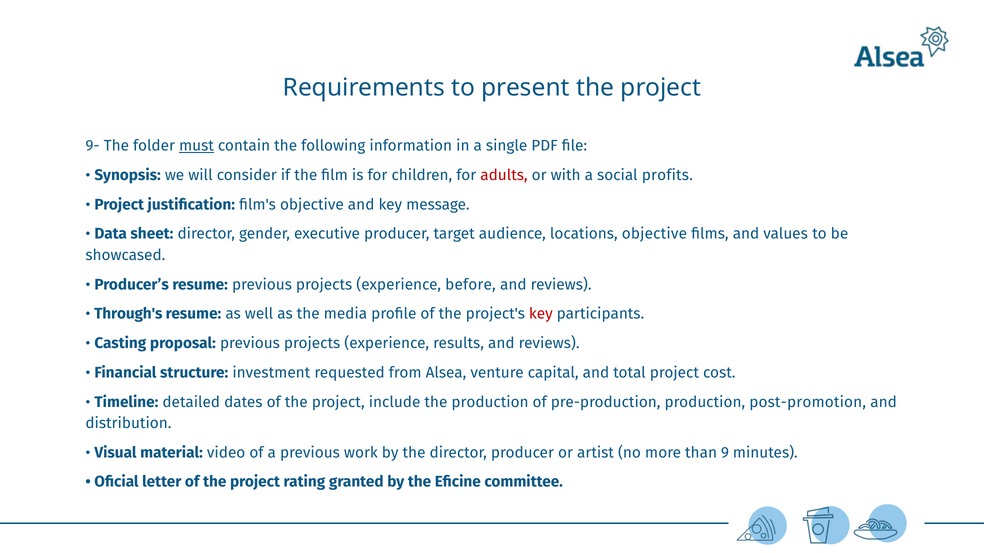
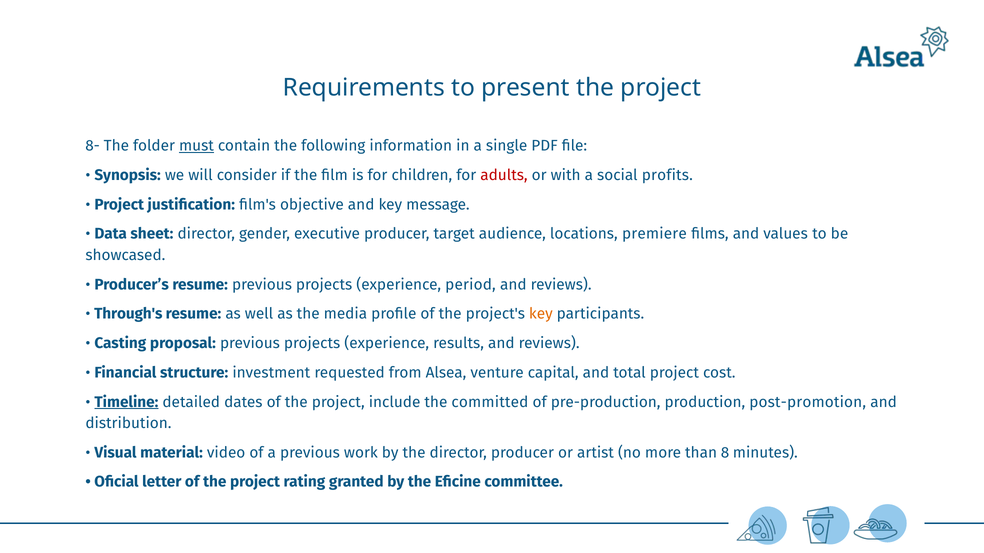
9-: 9- -> 8-
locations objective: objective -> premiere
before: before -> period
key at (541, 314) colour: red -> orange
Timeline underline: none -> present
the production: production -> committed
9: 9 -> 8
